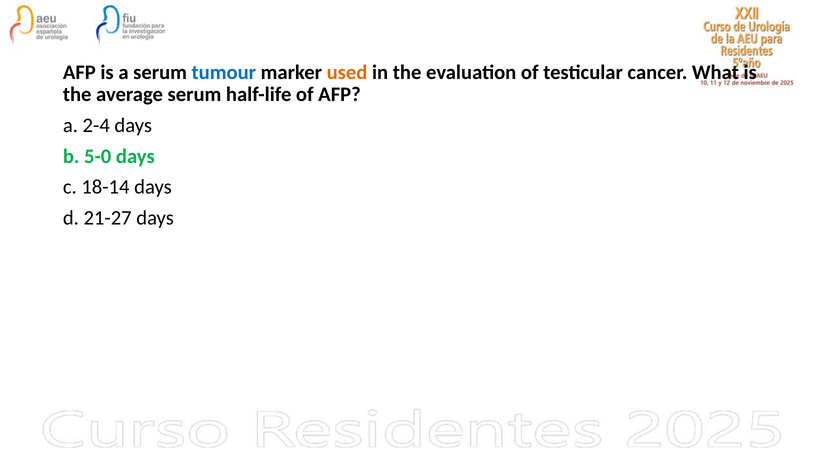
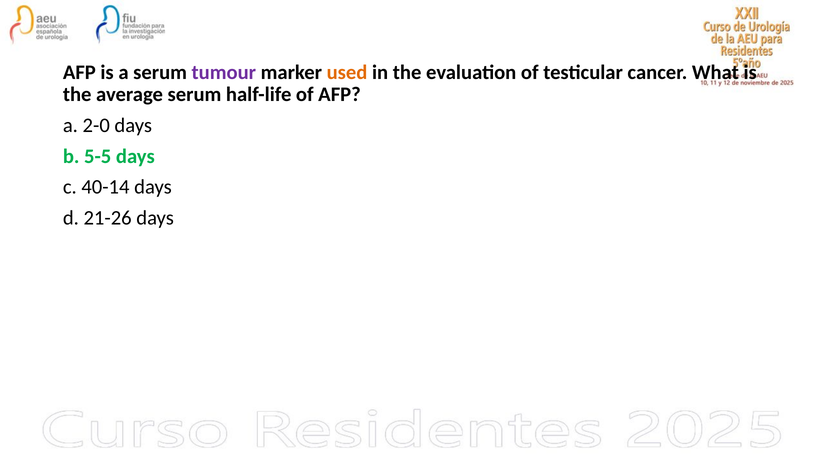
tumour colour: blue -> purple
2-4: 2-4 -> 2-0
5-0: 5-0 -> 5-5
18-14: 18-14 -> 40-14
21-27: 21-27 -> 21-26
